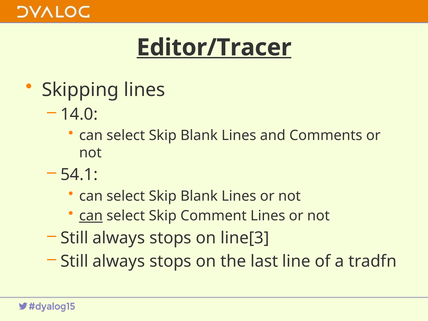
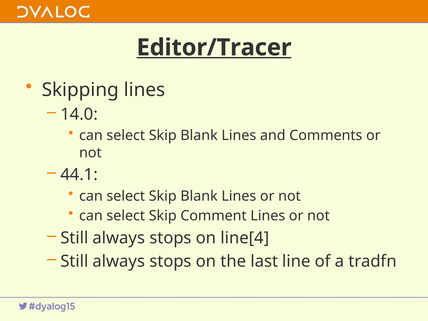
54.1: 54.1 -> 44.1
can at (91, 216) underline: present -> none
line[3: line[3 -> line[4
